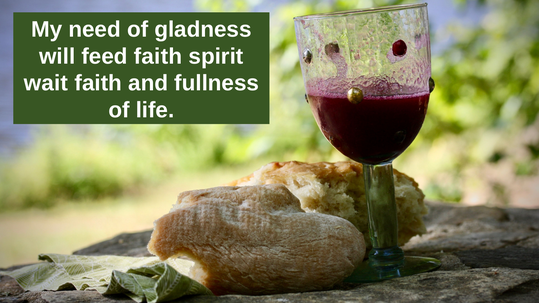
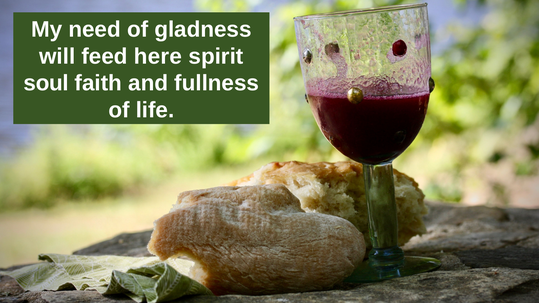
feed faith: faith -> here
wait: wait -> soul
